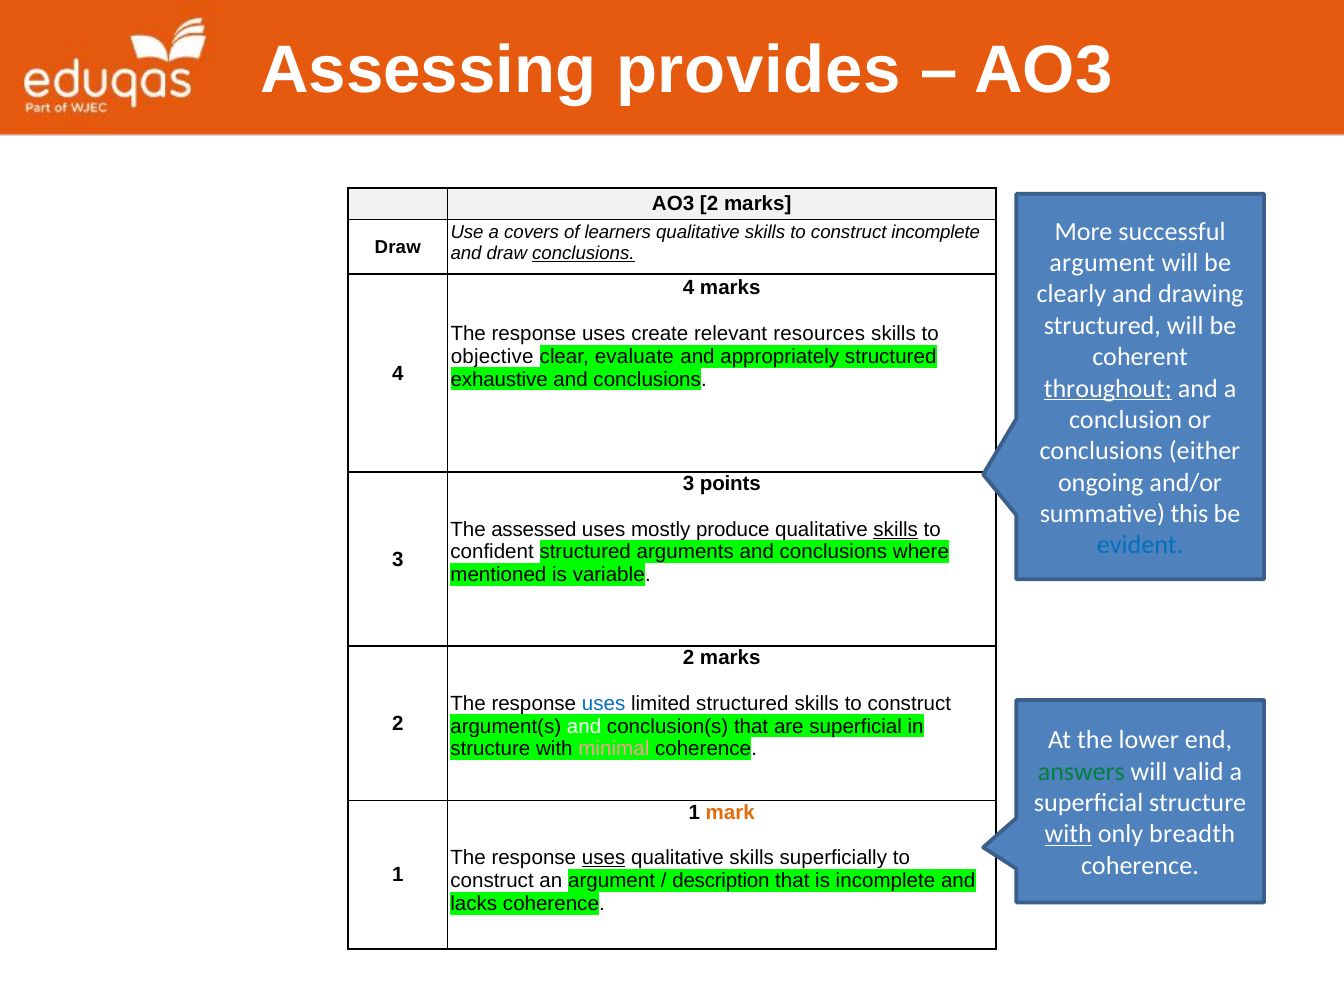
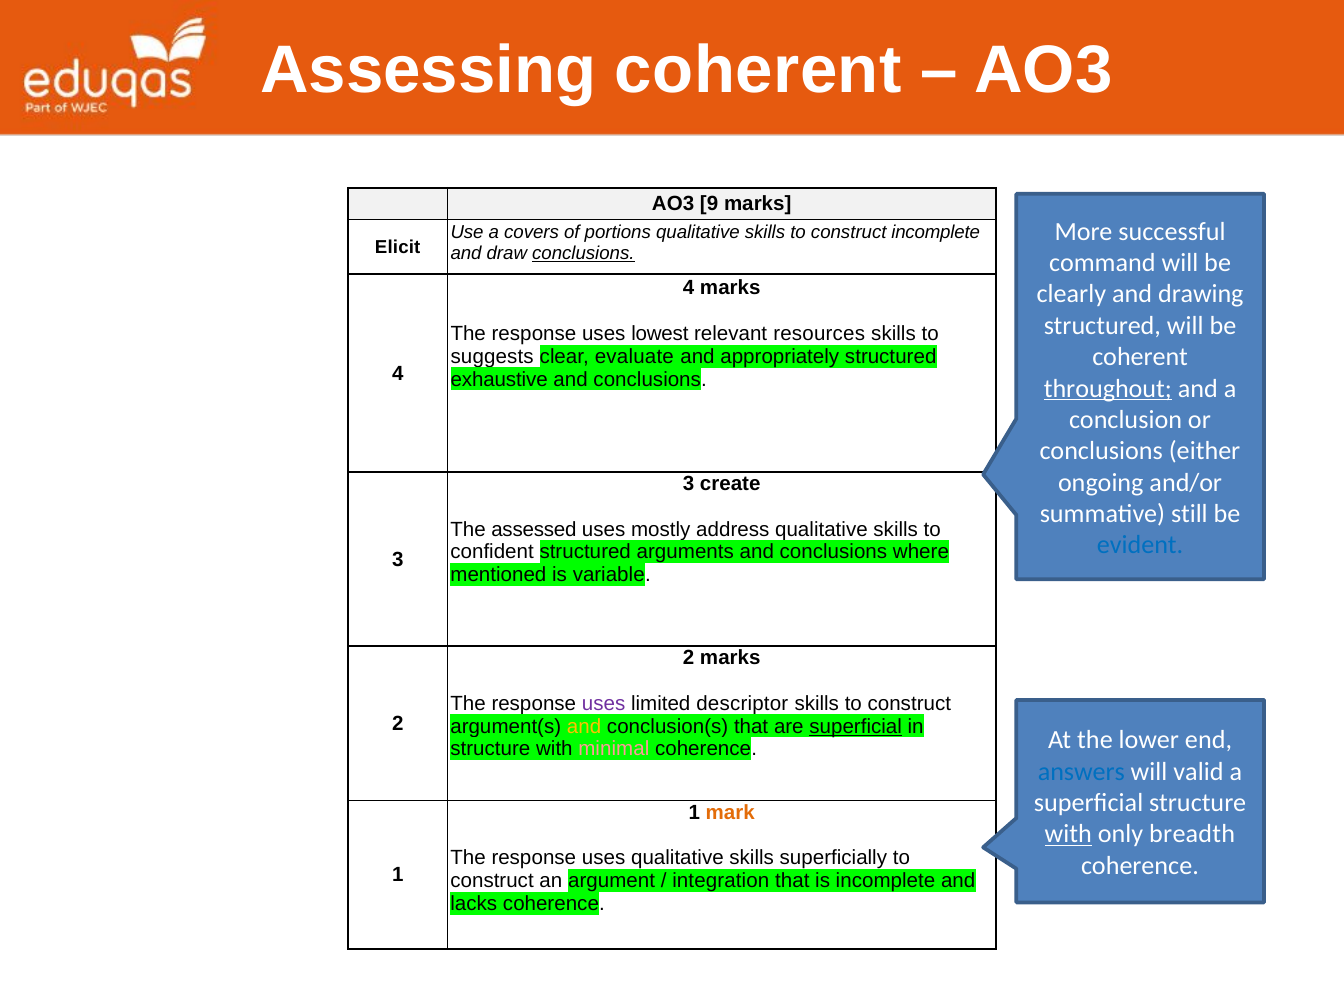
Assessing provides: provides -> coherent
AO3 2: 2 -> 9
learners: learners -> portions
Draw at (398, 247): Draw -> Elicit
argument at (1102, 263): argument -> command
create: create -> lowest
objective: objective -> suggests
points: points -> create
this: this -> still
produce: produce -> address
skills at (896, 529) underline: present -> none
uses at (604, 703) colour: blue -> purple
limited structured: structured -> descriptor
and at (584, 726) colour: white -> yellow
superficial at (856, 726) underline: none -> present
answers colour: green -> blue
uses at (604, 858) underline: present -> none
description: description -> integration
